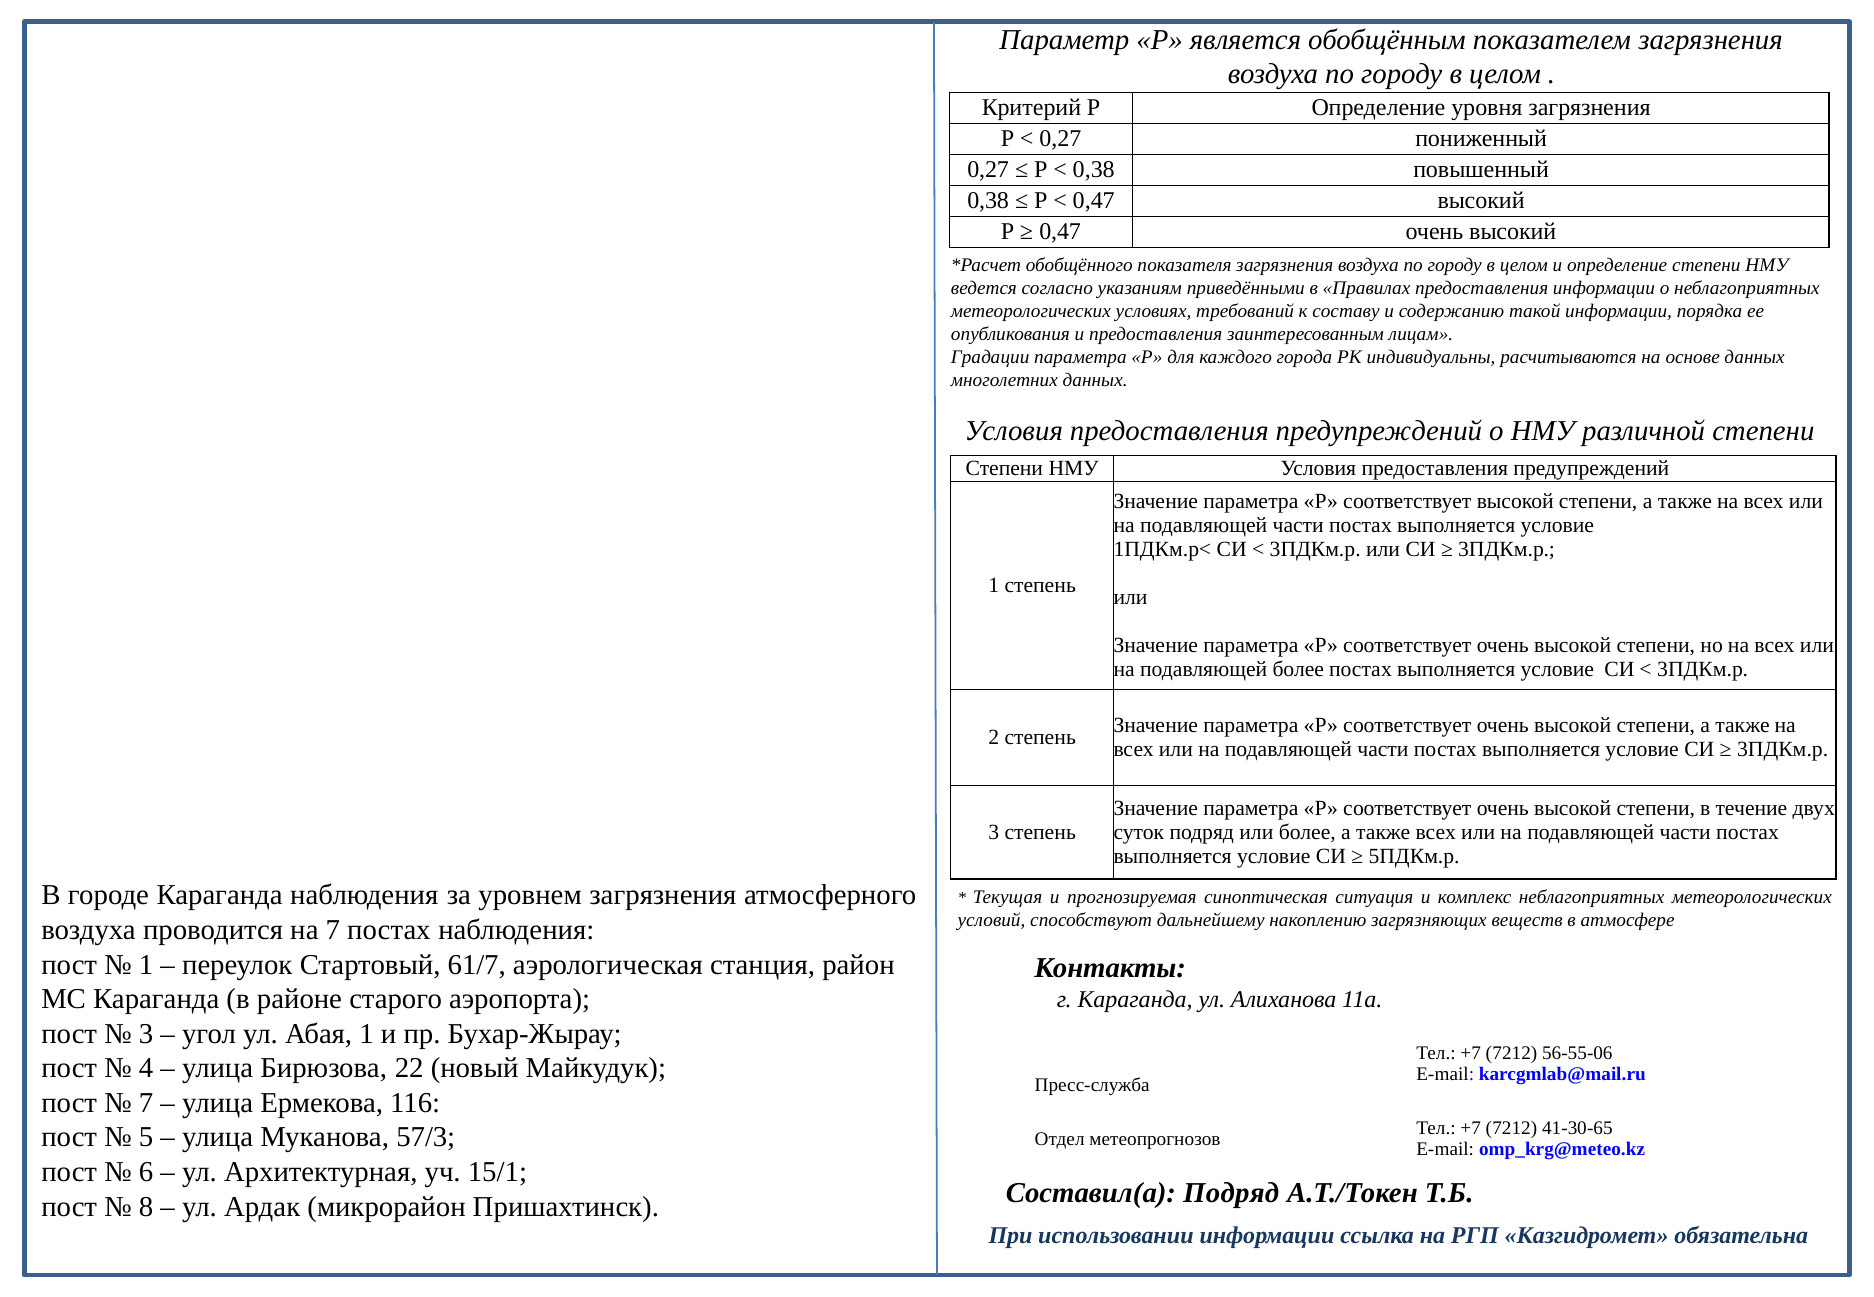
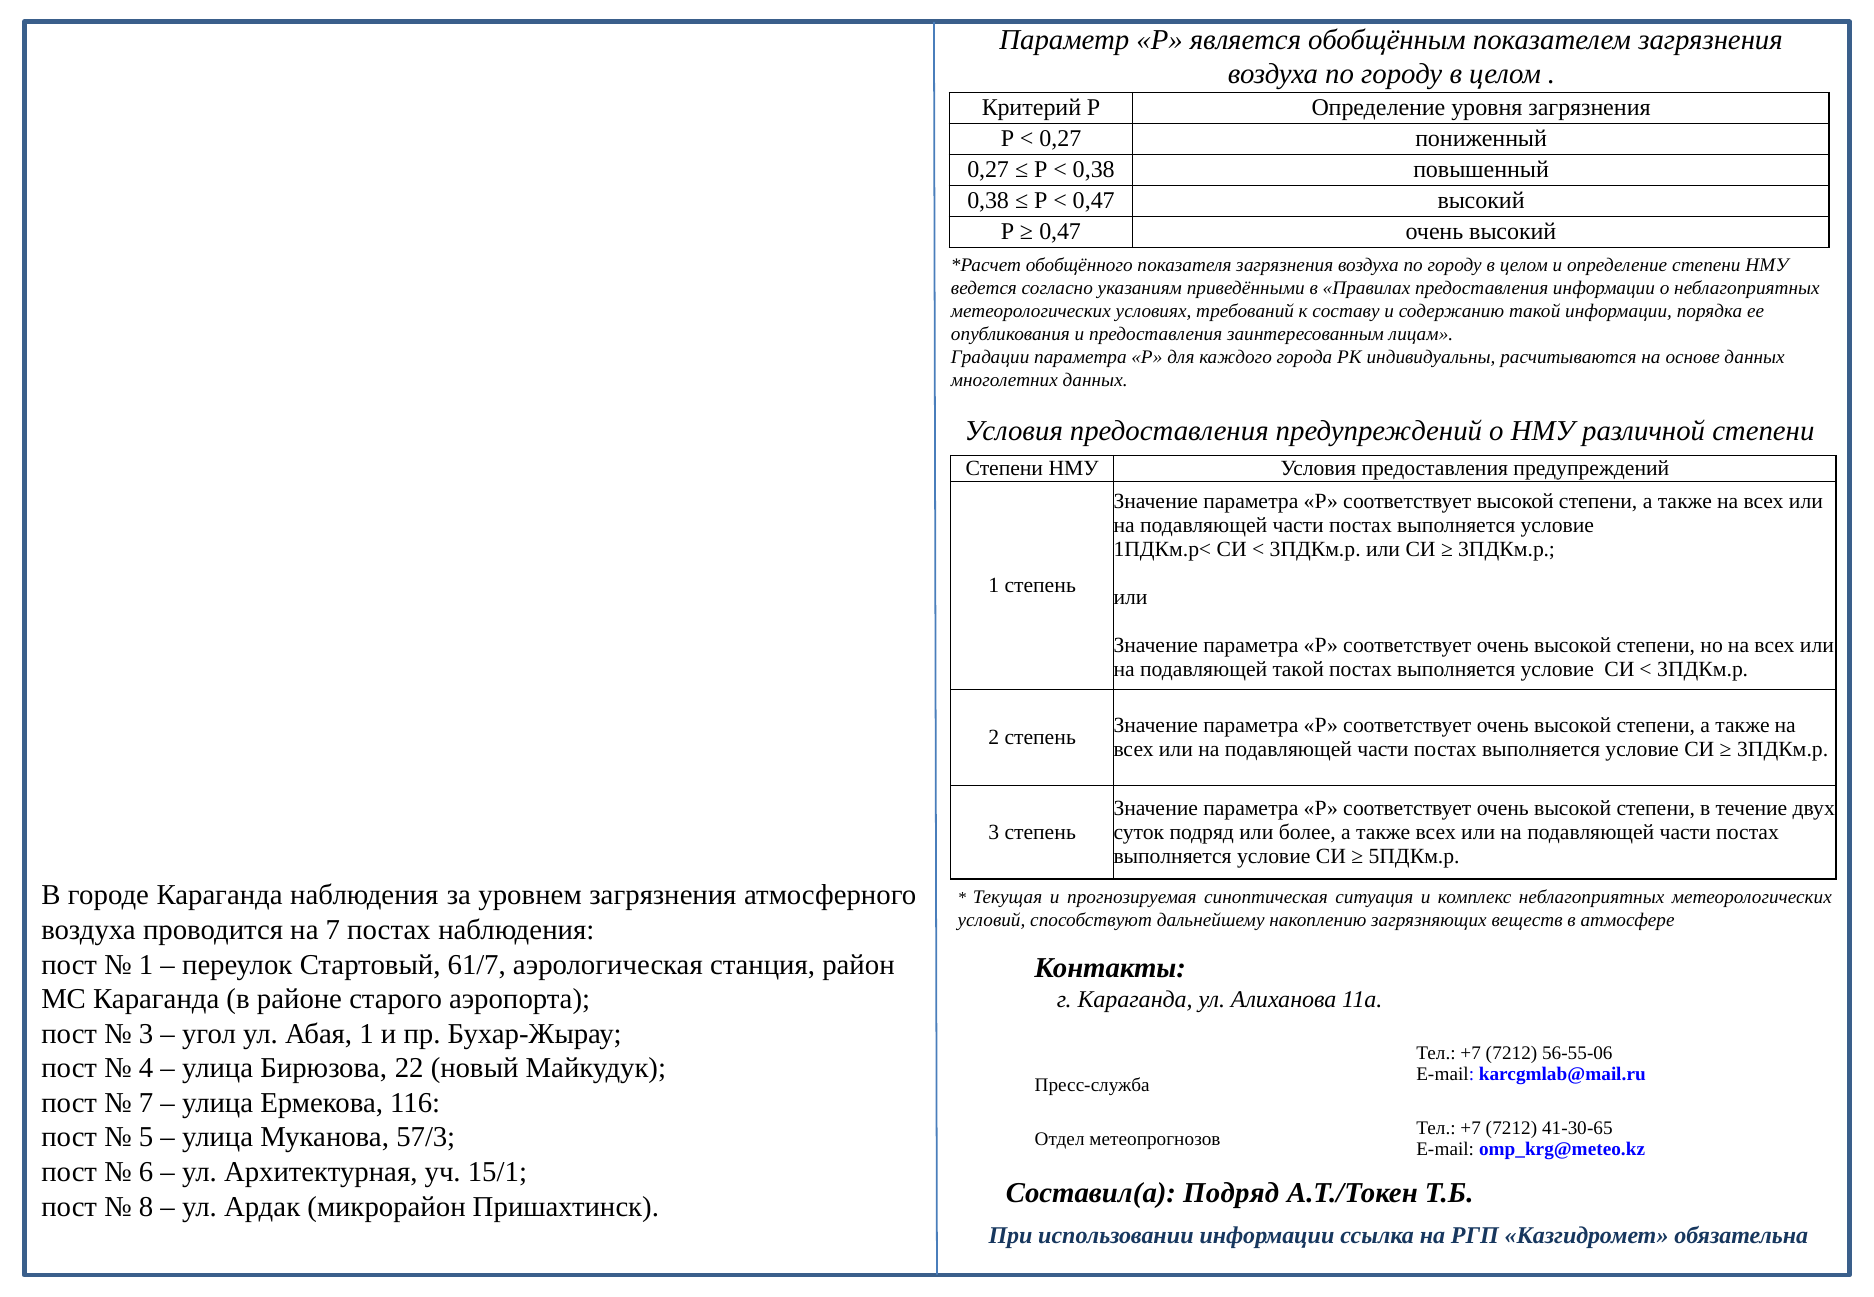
подавляющей более: более -> такой
